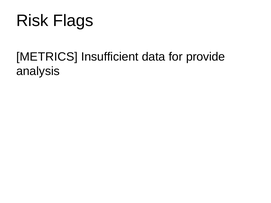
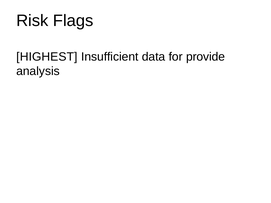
METRICS: METRICS -> HIGHEST
